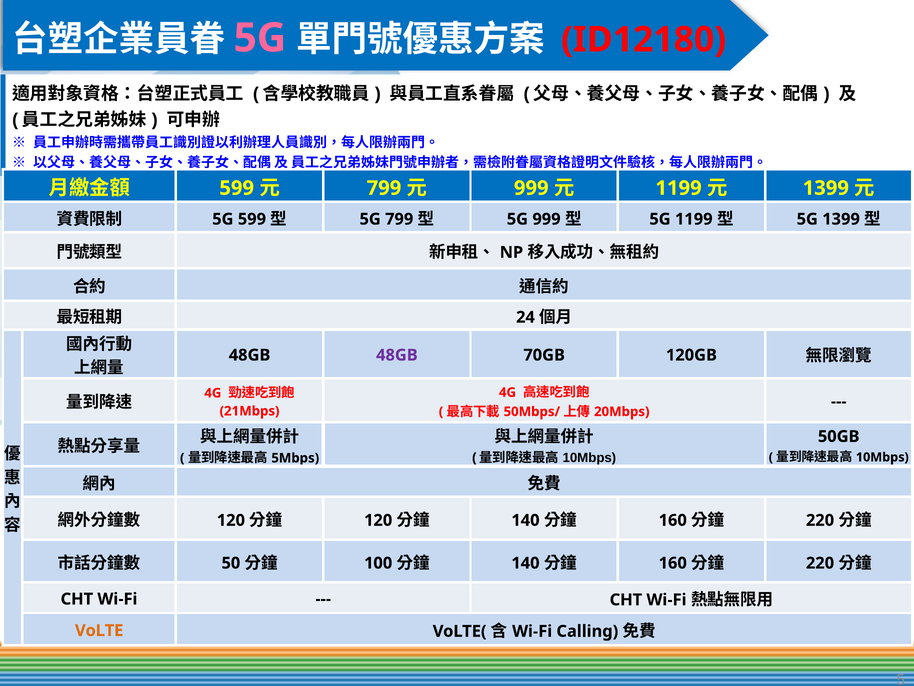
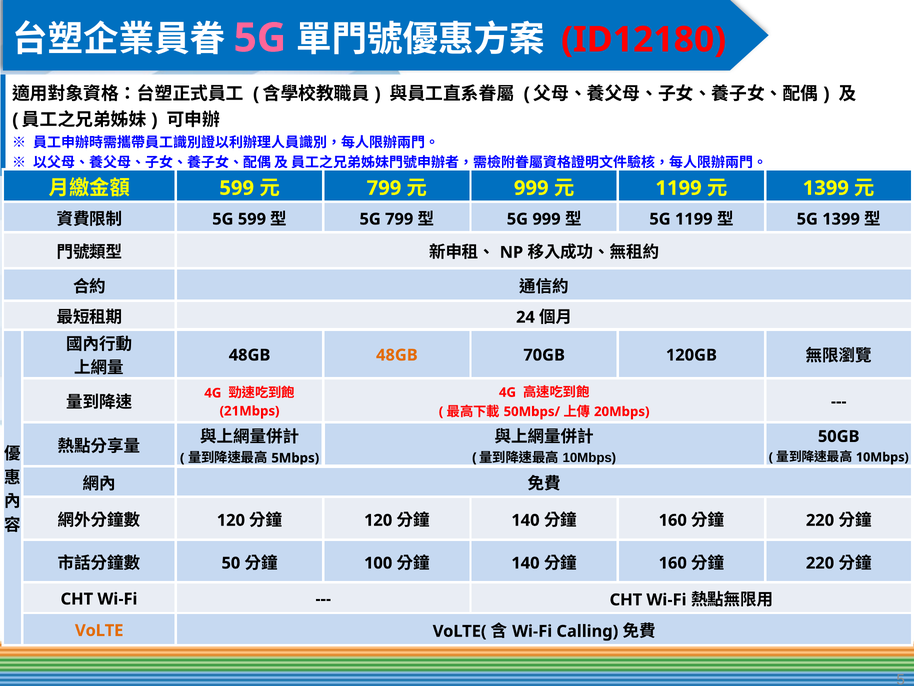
48GB at (397, 355) colour: purple -> orange
